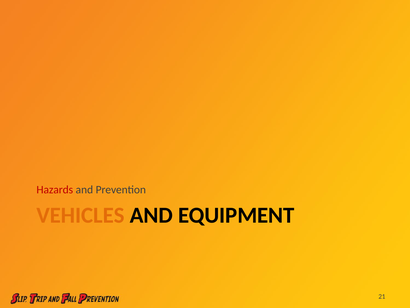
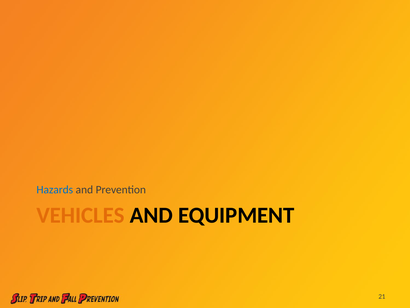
Hazards colour: red -> blue
